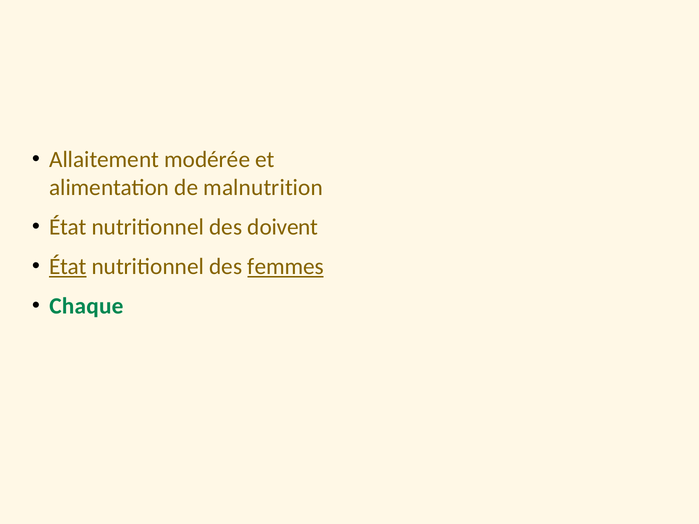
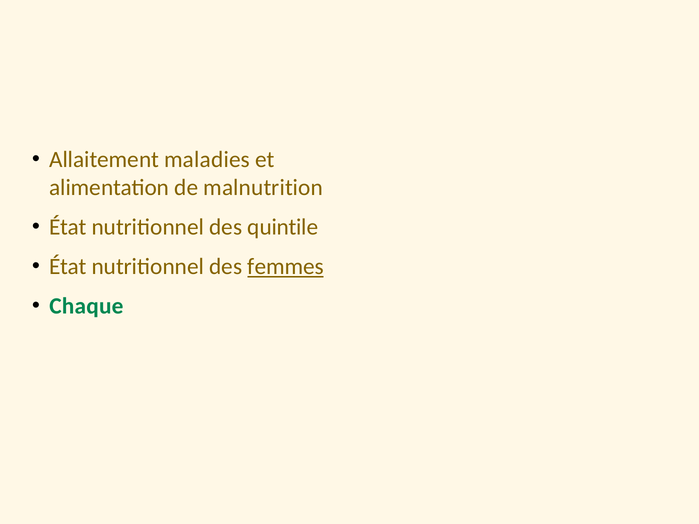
modérée: modérée -> maladies
doivent: doivent -> quintile
État at (68, 267) underline: present -> none
